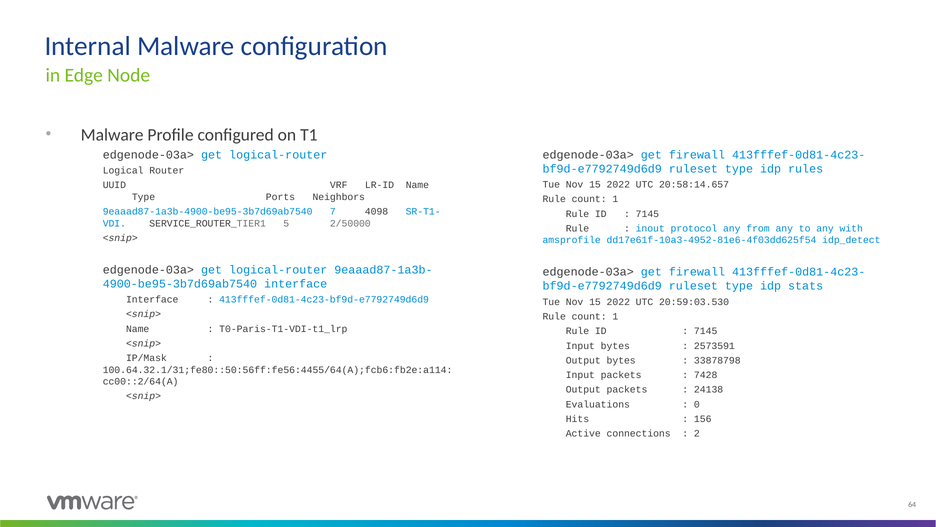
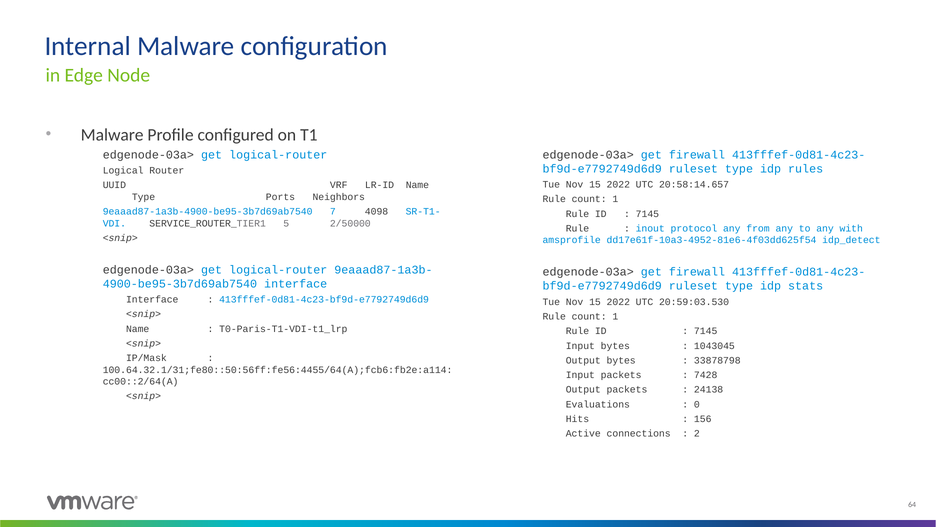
2573591: 2573591 -> 1043045
